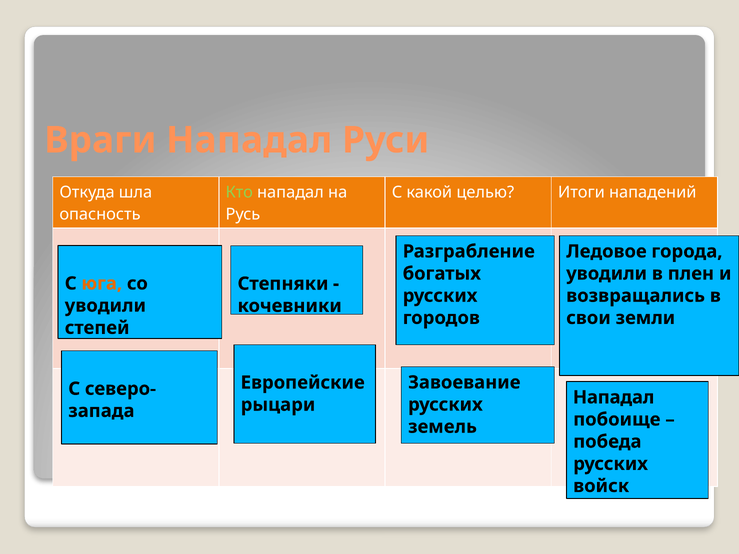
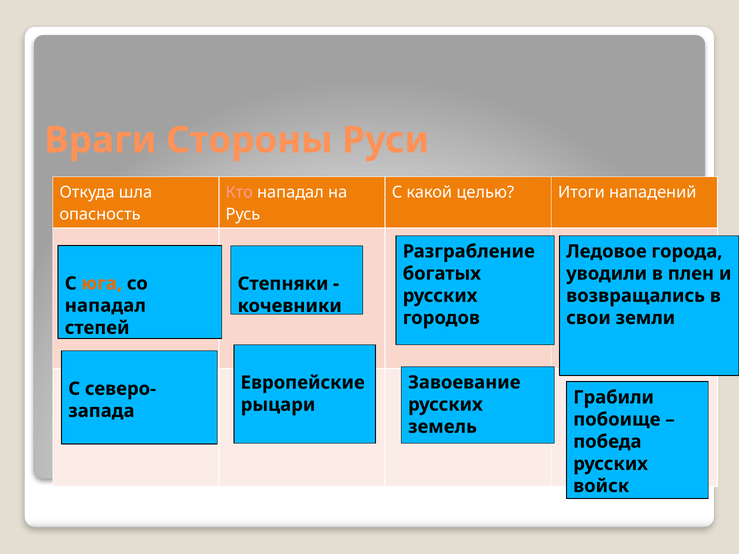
Враги Нападал: Нападал -> Стороны
Кто colour: light green -> pink
уводили at (105, 306): уводили -> нападал
Нападал at (614, 398): Нападал -> Грабили
